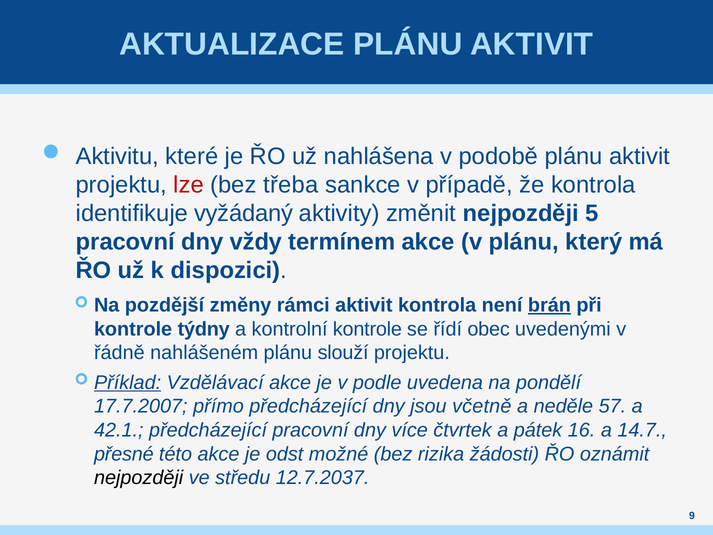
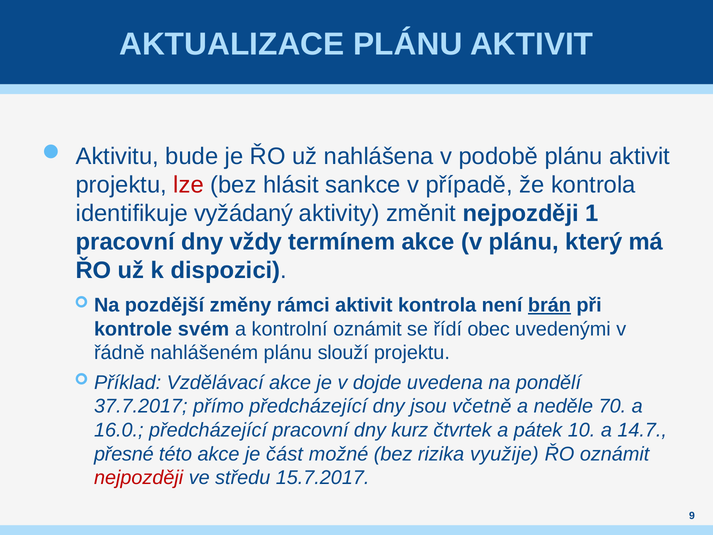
které: které -> bude
třeba: třeba -> hlásit
5: 5 -> 1
týdny: týdny -> svém
kontrolní kontrole: kontrole -> oznámit
Příklad underline: present -> none
podle: podle -> dojde
17.7.2007: 17.7.2007 -> 37.7.2017
57: 57 -> 70
42.1: 42.1 -> 16.0
více: více -> kurz
16: 16 -> 10
odst: odst -> část
žádosti: žádosti -> využije
nejpozději at (139, 478) colour: black -> red
12.7.2037: 12.7.2037 -> 15.7.2017
